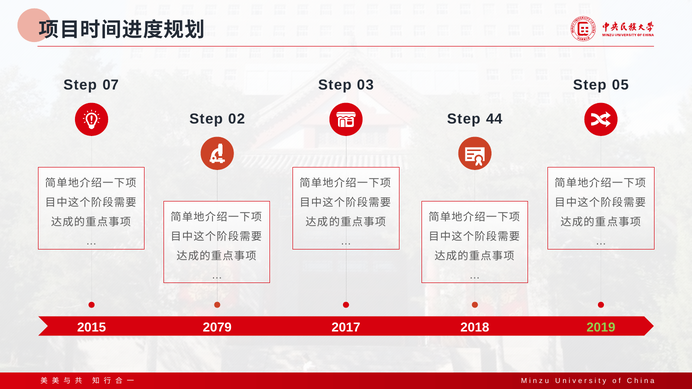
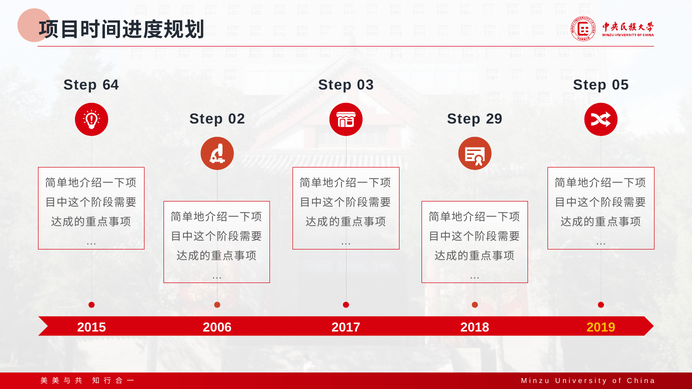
07: 07 -> 64
44: 44 -> 29
2079: 2079 -> 2006
2019 colour: light green -> yellow
